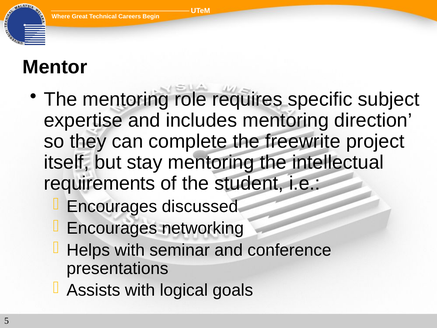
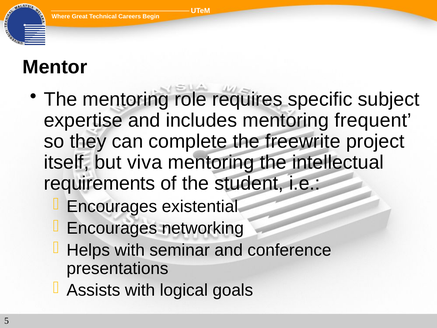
direction: direction -> frequent
stay: stay -> viva
discussed: discussed -> existential
